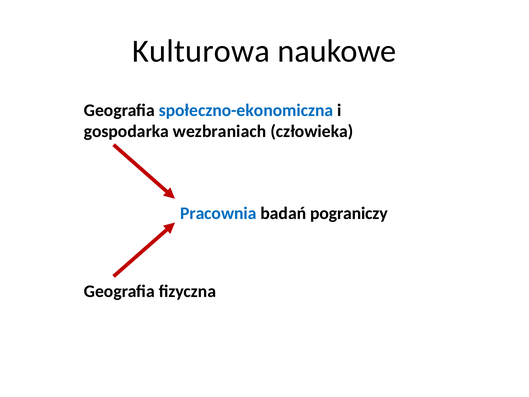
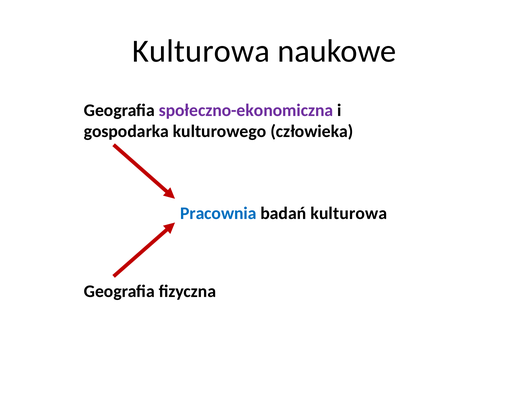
społeczno-ekonomiczna colour: blue -> purple
wezbraniach: wezbraniach -> kulturowego
badań pograniczy: pograniczy -> kulturowa
